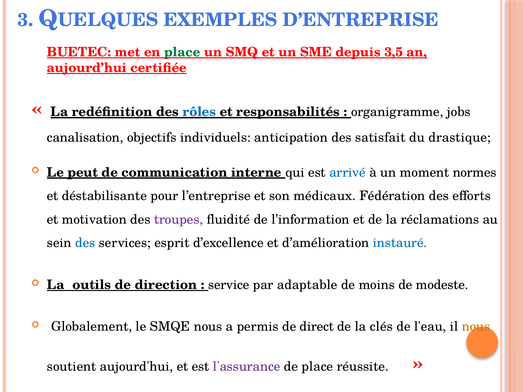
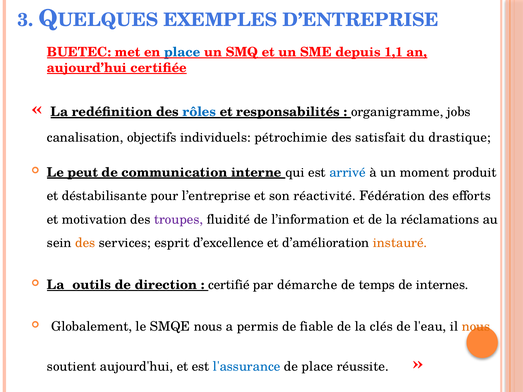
place at (182, 52) colour: green -> blue
3,5: 3,5 -> 1,1
anticipation: anticipation -> pétrochimie
normes: normes -> produit
médicaux: médicaux -> réactivité
des at (85, 243) colour: blue -> orange
instauré colour: blue -> orange
service: service -> certifié
adaptable: adaptable -> démarche
moins: moins -> temps
modeste: modeste -> internes
direct: direct -> fiable
l'assurance colour: purple -> blue
